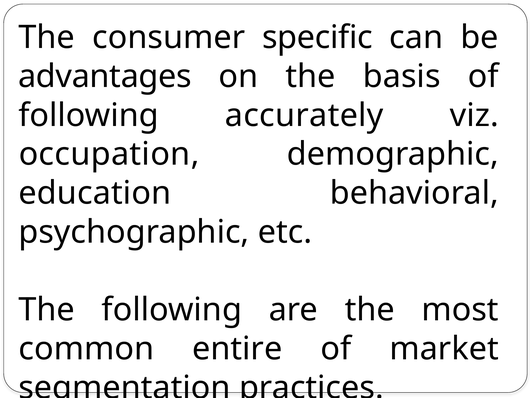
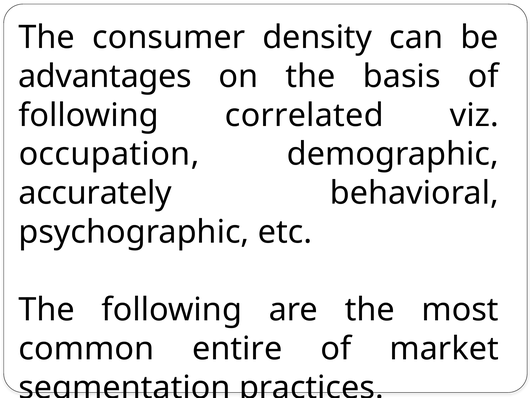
specific: specific -> density
accurately: accurately -> correlated
education: education -> accurately
